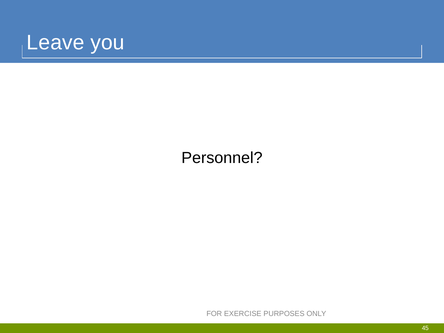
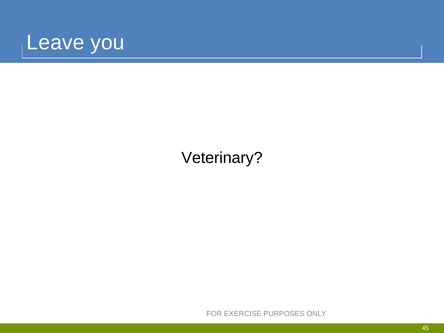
Personnel: Personnel -> Veterinary
